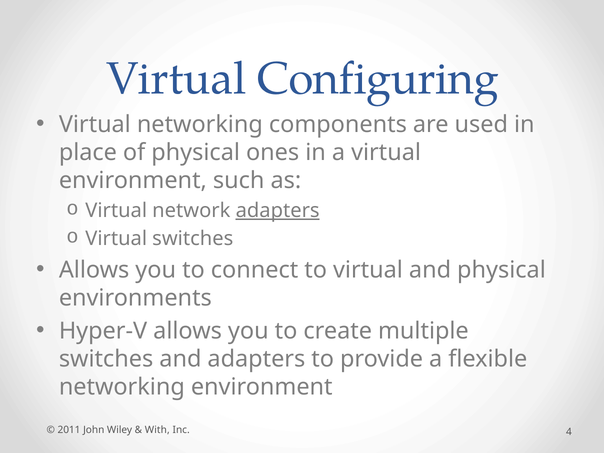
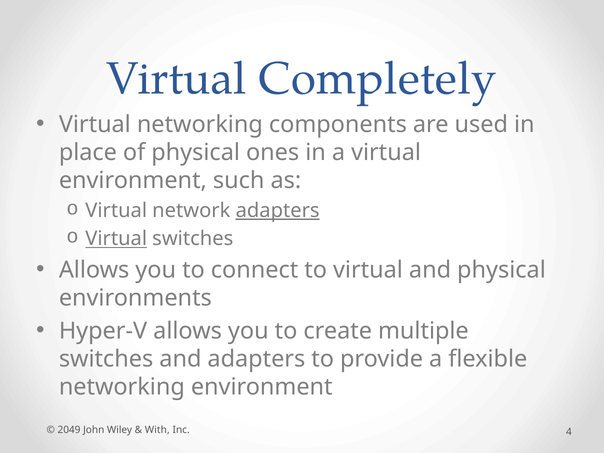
Configuring: Configuring -> Completely
Virtual at (116, 239) underline: none -> present
2011: 2011 -> 2049
